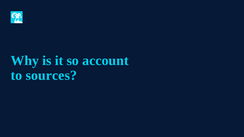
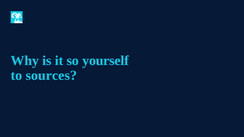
account: account -> yourself
